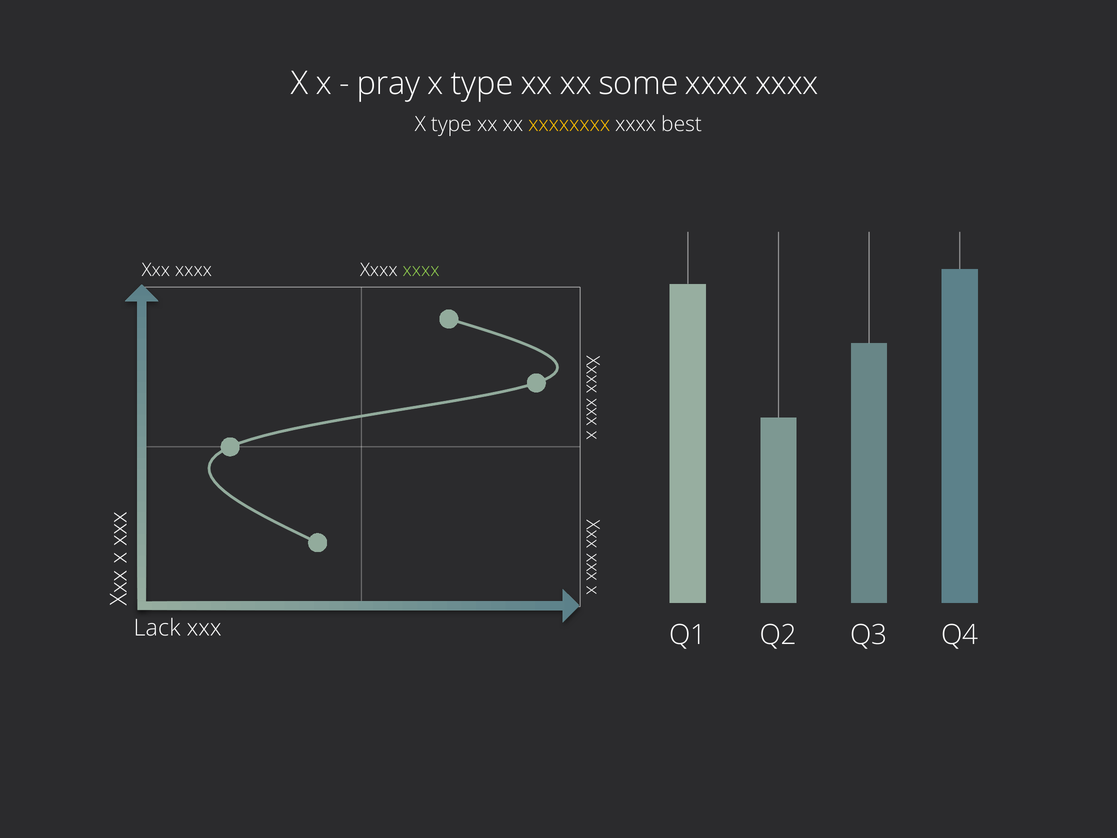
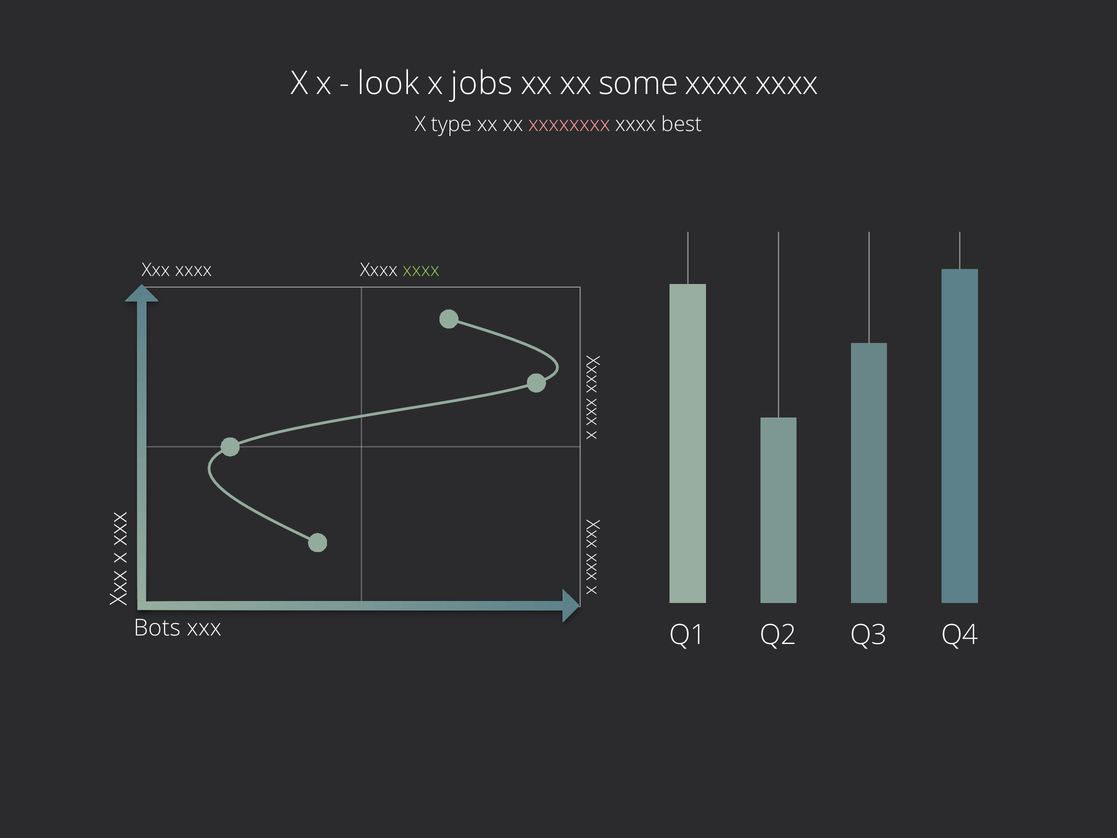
pray: pray -> look
type at (482, 83): type -> jobs
xxxxxxxx colour: yellow -> pink
Lack: Lack -> Bots
